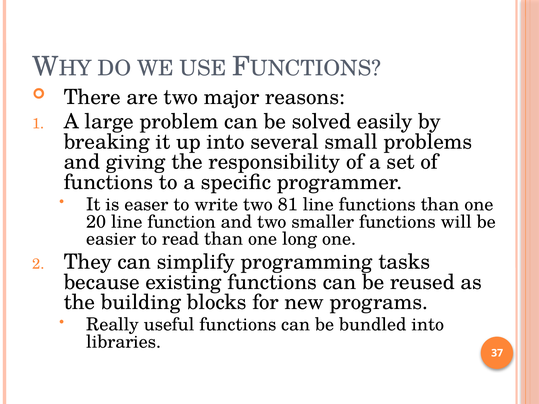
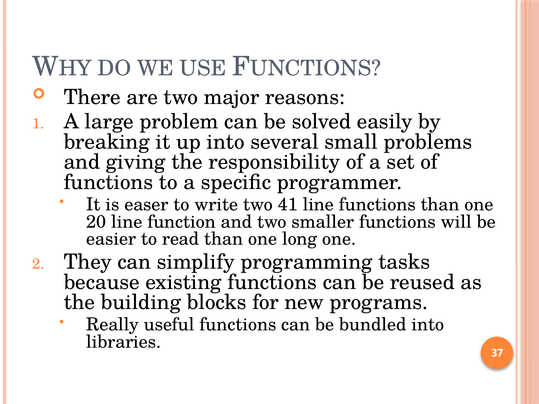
81: 81 -> 41
